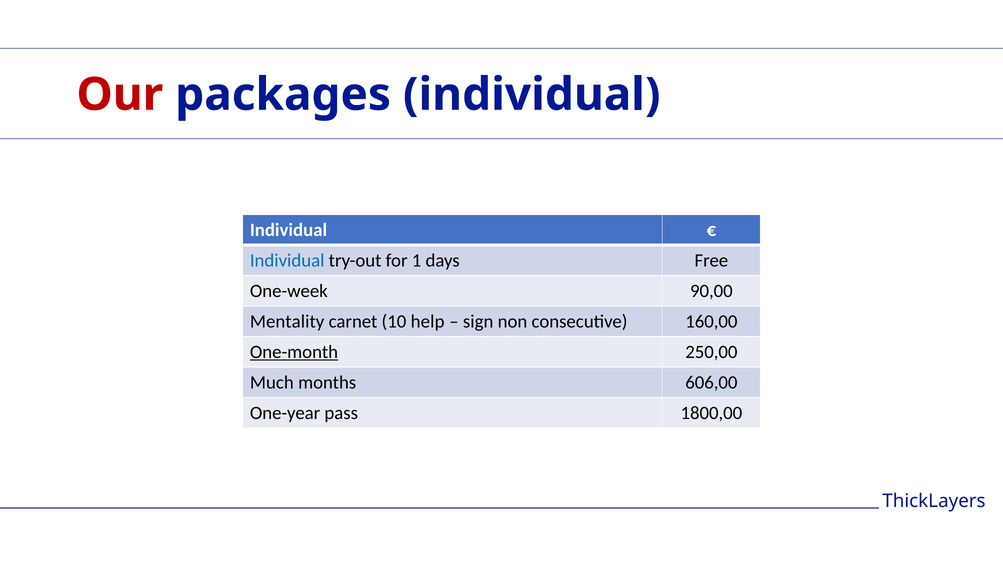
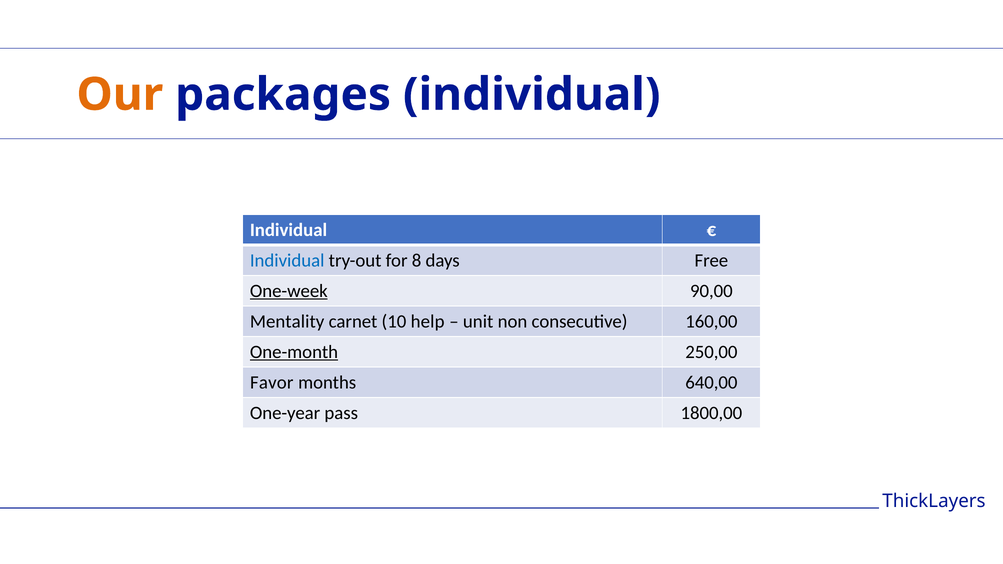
Our colour: red -> orange
1: 1 -> 8
One-week underline: none -> present
sign: sign -> unit
Much: Much -> Favor
606,00: 606,00 -> 640,00
